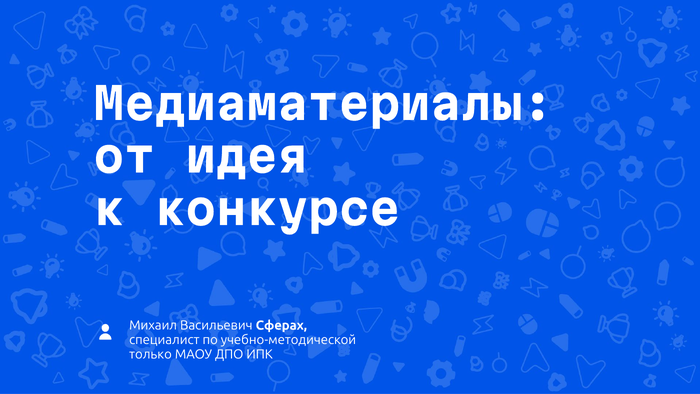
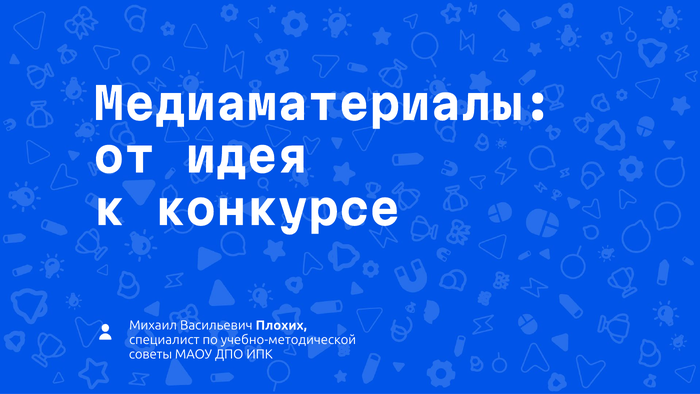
Сферах: Сферах -> Плохих
только: только -> советы
